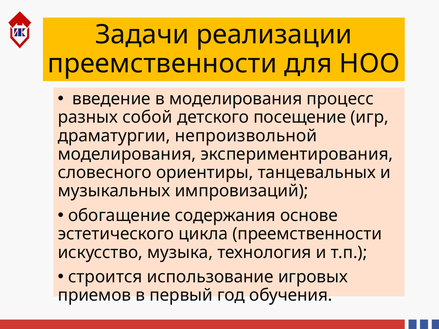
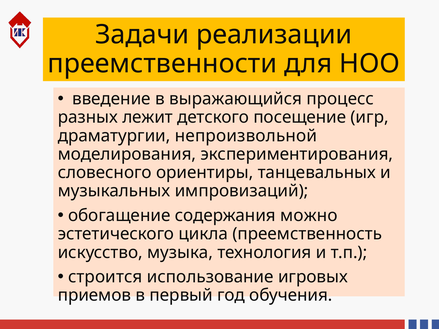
в моделирования: моделирования -> выражающийся
собой: собой -> лежит
основе: основе -> можно
цикла преемственности: преемственности -> преемственность
